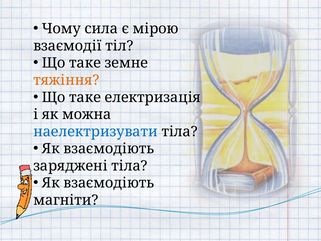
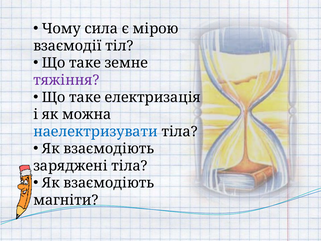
тяжіння colour: orange -> purple
